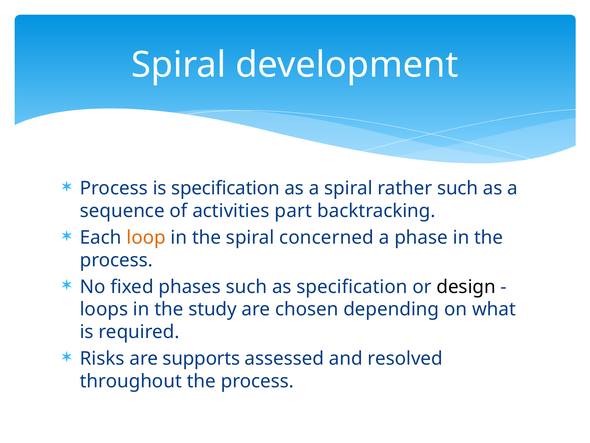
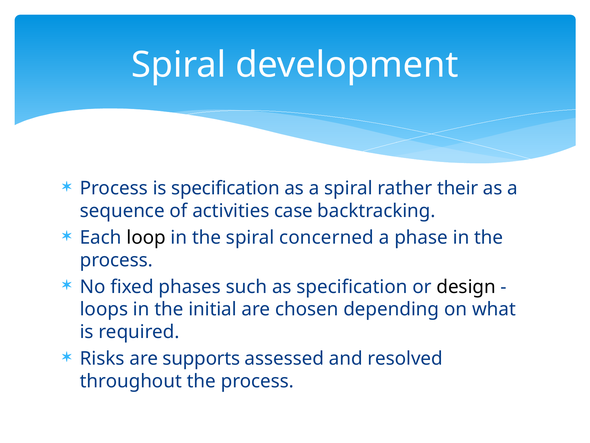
rather such: such -> their
part: part -> case
loop colour: orange -> black
study: study -> initial
